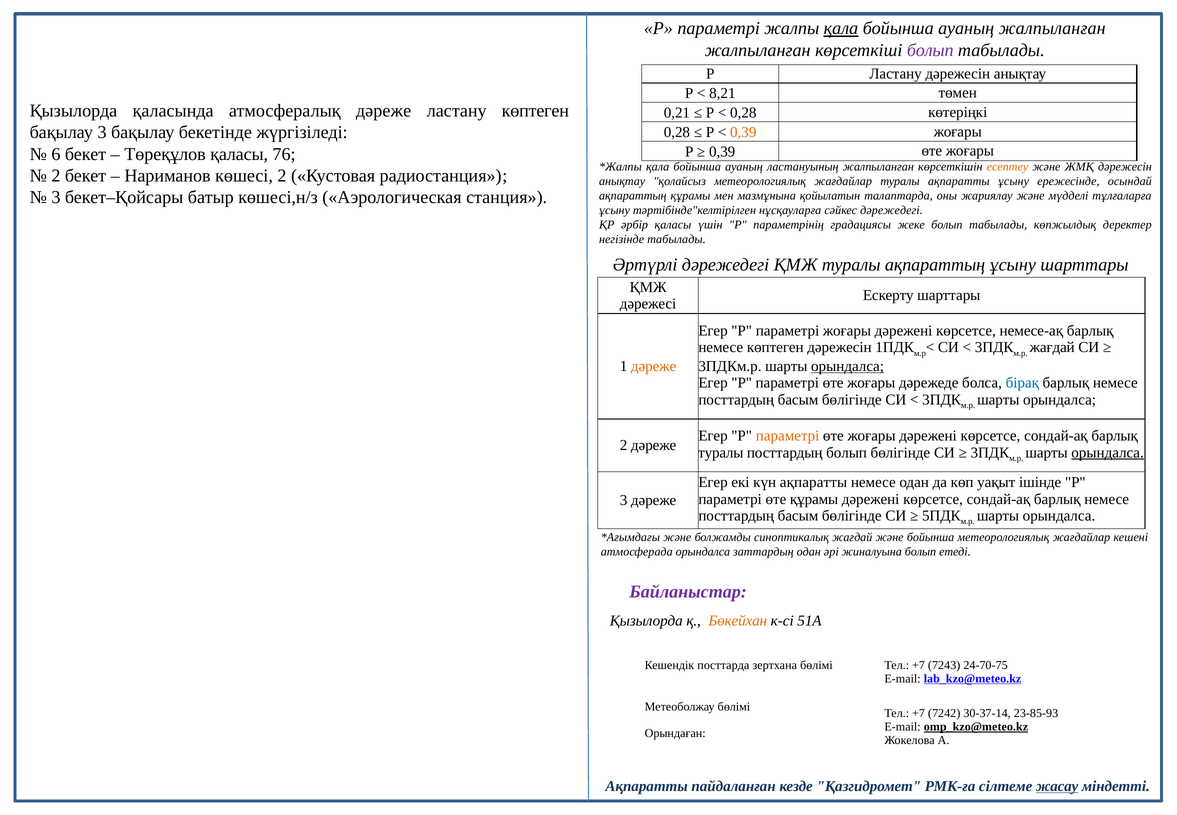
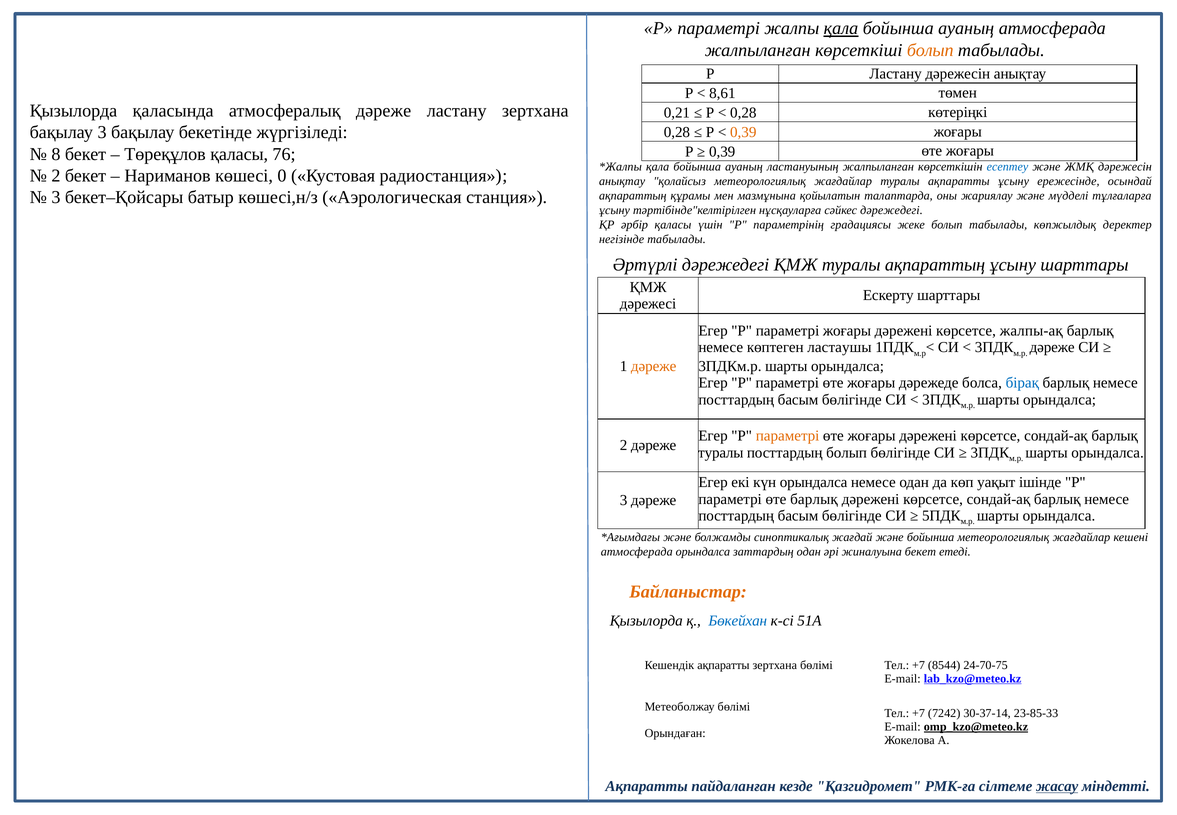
ауаның жалпыланған: жалпыланған -> атмосферада
болып at (930, 50) colour: purple -> orange
8,21: 8,21 -> 8,61
ластану көптеген: көптеген -> зертхана
6: 6 -> 8
есептеу colour: orange -> blue
көшесі 2: 2 -> 0
немесе-ақ: немесе-ақ -> жалпы-ақ
көптеген дәрежесін: дәрежесін -> ластаушы
жағдай at (1052, 347): жағдай -> дәреже
орындалса at (848, 366) underline: present -> none
орындалса at (1108, 452) underline: present -> none
күн ақпаратты: ақпаратты -> орындалса
өте құрамы: құрамы -> барлық
жиналуына болып: болып -> бекет
Байланыстар colour: purple -> orange
Бөкейхан colour: orange -> blue
Кешендік посттарда: посттарда -> ақпаратты
7243: 7243 -> 8544
23-85-93: 23-85-93 -> 23-85-33
